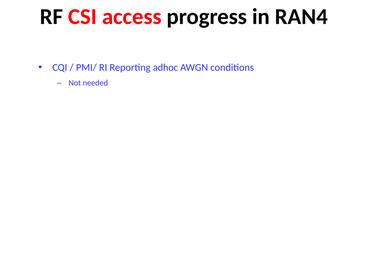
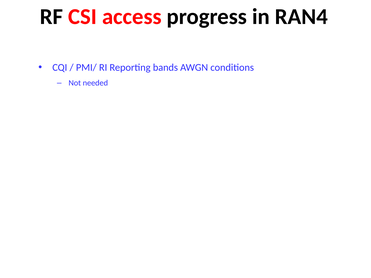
adhoc: adhoc -> bands
